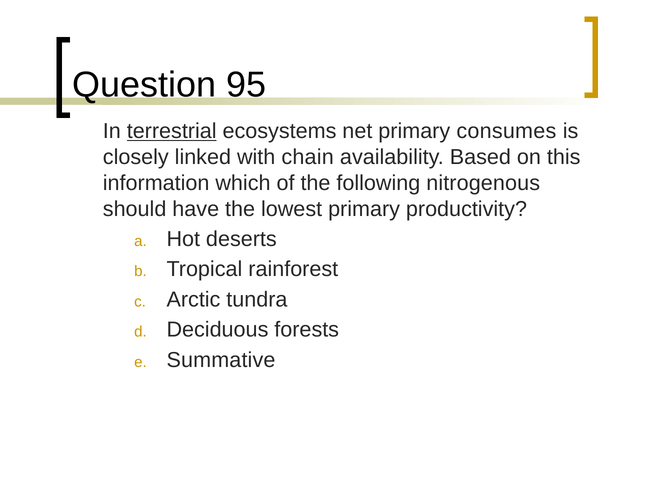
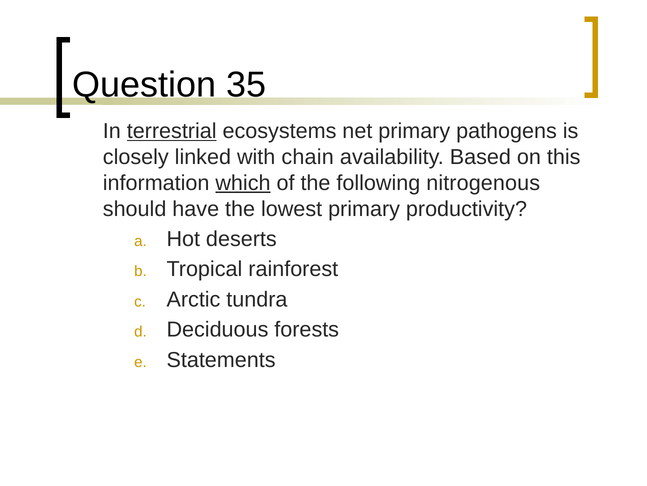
95: 95 -> 35
consumes: consumes -> pathogens
which underline: none -> present
Summative: Summative -> Statements
